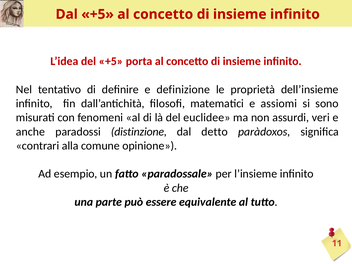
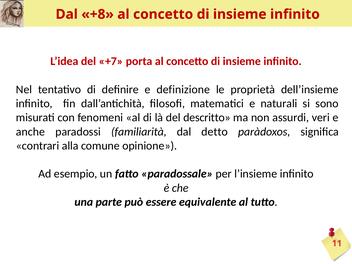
Dal +5: +5 -> +8
del +5: +5 -> +7
assiomi: assiomi -> naturali
euclidee: euclidee -> descritto
distinzione: distinzione -> familiarità
